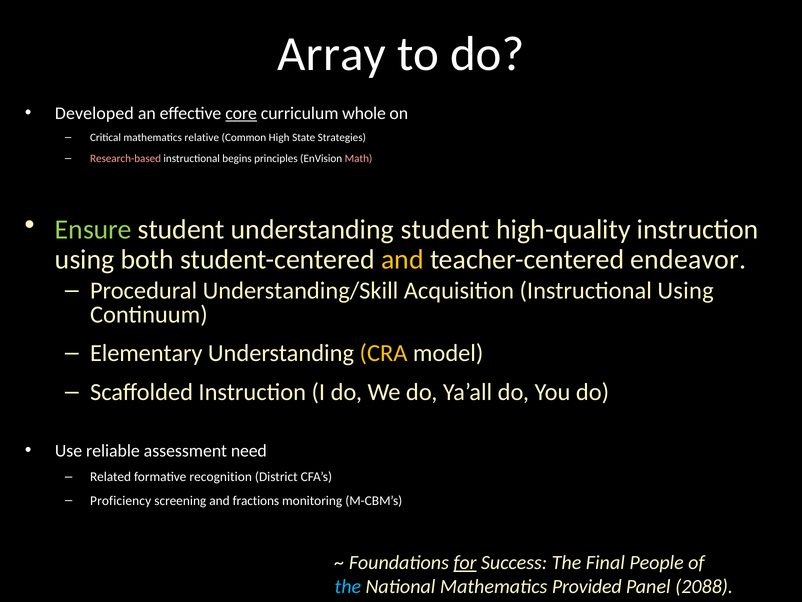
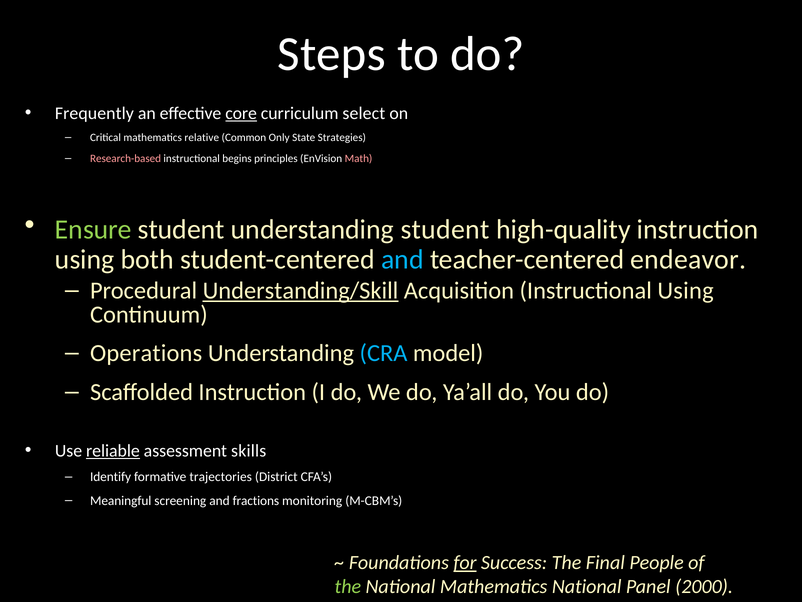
Array: Array -> Steps
Developed: Developed -> Frequently
whole: whole -> select
High: High -> Only
and at (402, 259) colour: yellow -> light blue
Understanding/Skill underline: none -> present
Elementary: Elementary -> Operations
CRA colour: yellow -> light blue
reliable underline: none -> present
need: need -> skills
Related: Related -> Identify
recognition: recognition -> trajectories
Proficiency: Proficiency -> Meaningful
the at (348, 586) colour: light blue -> light green
Mathematics Provided: Provided -> National
2088: 2088 -> 2000
